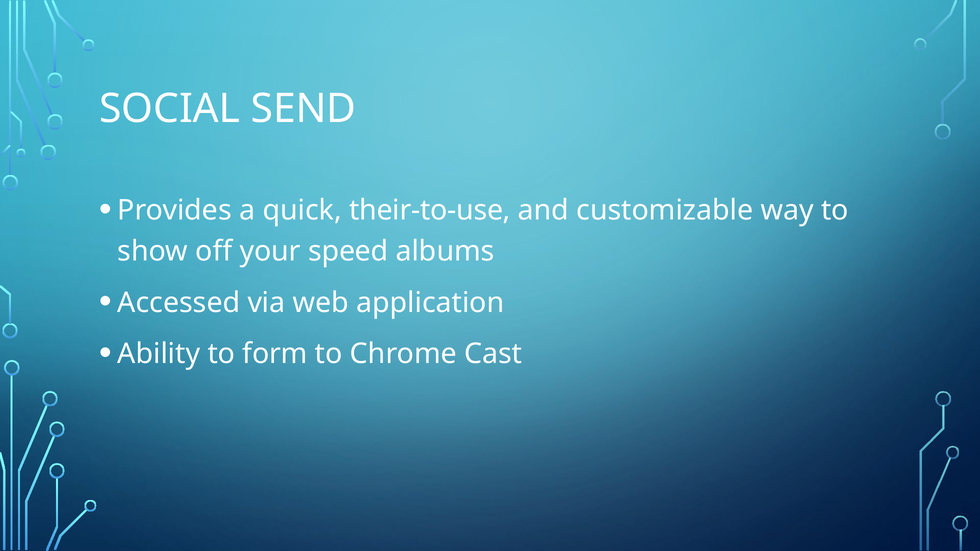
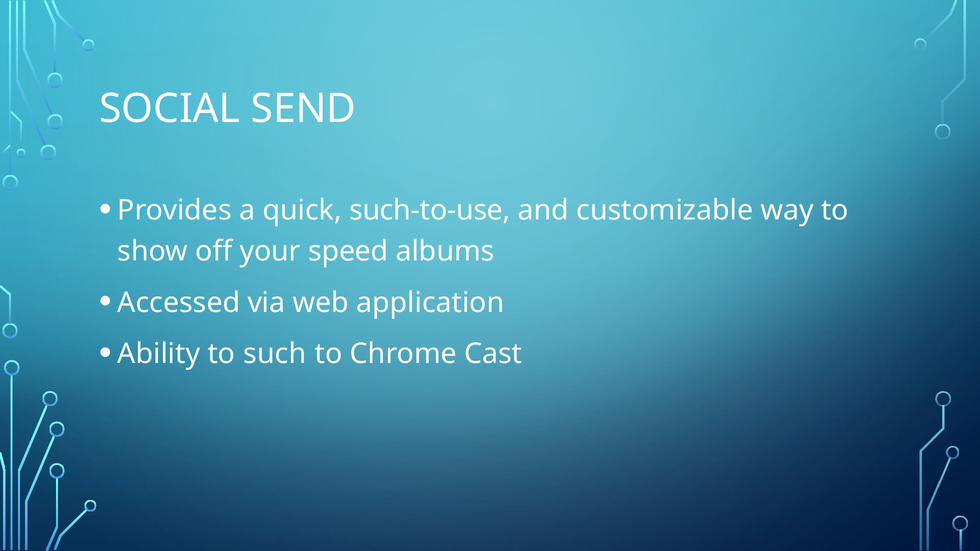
their-to-use: their-to-use -> such-to-use
form: form -> such
